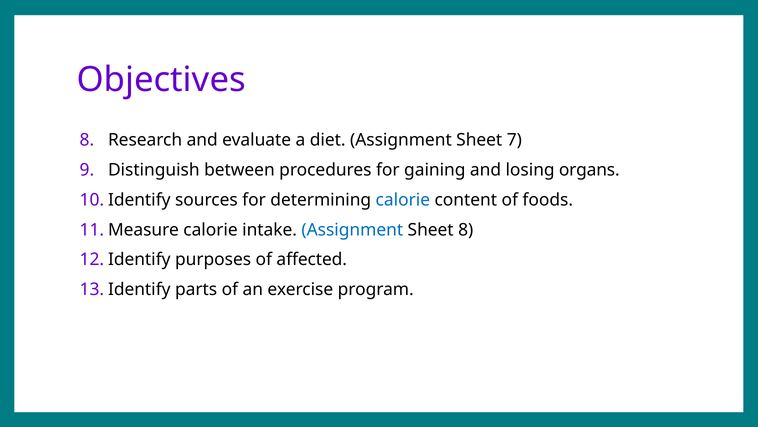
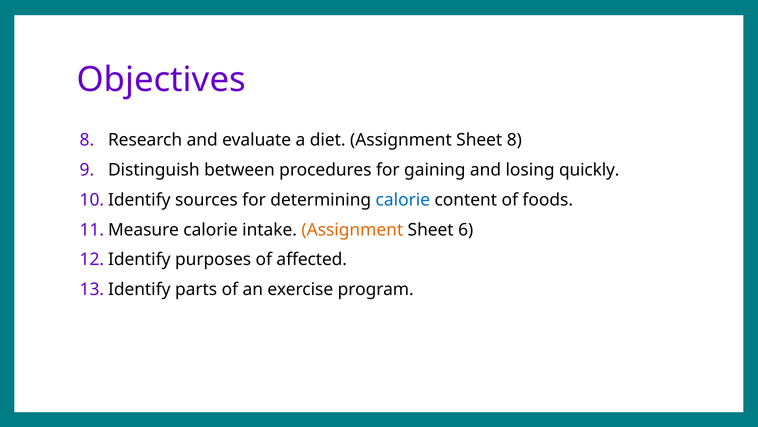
Sheet 7: 7 -> 8
organs: organs -> quickly
Assignment at (352, 229) colour: blue -> orange
Sheet 8: 8 -> 6
